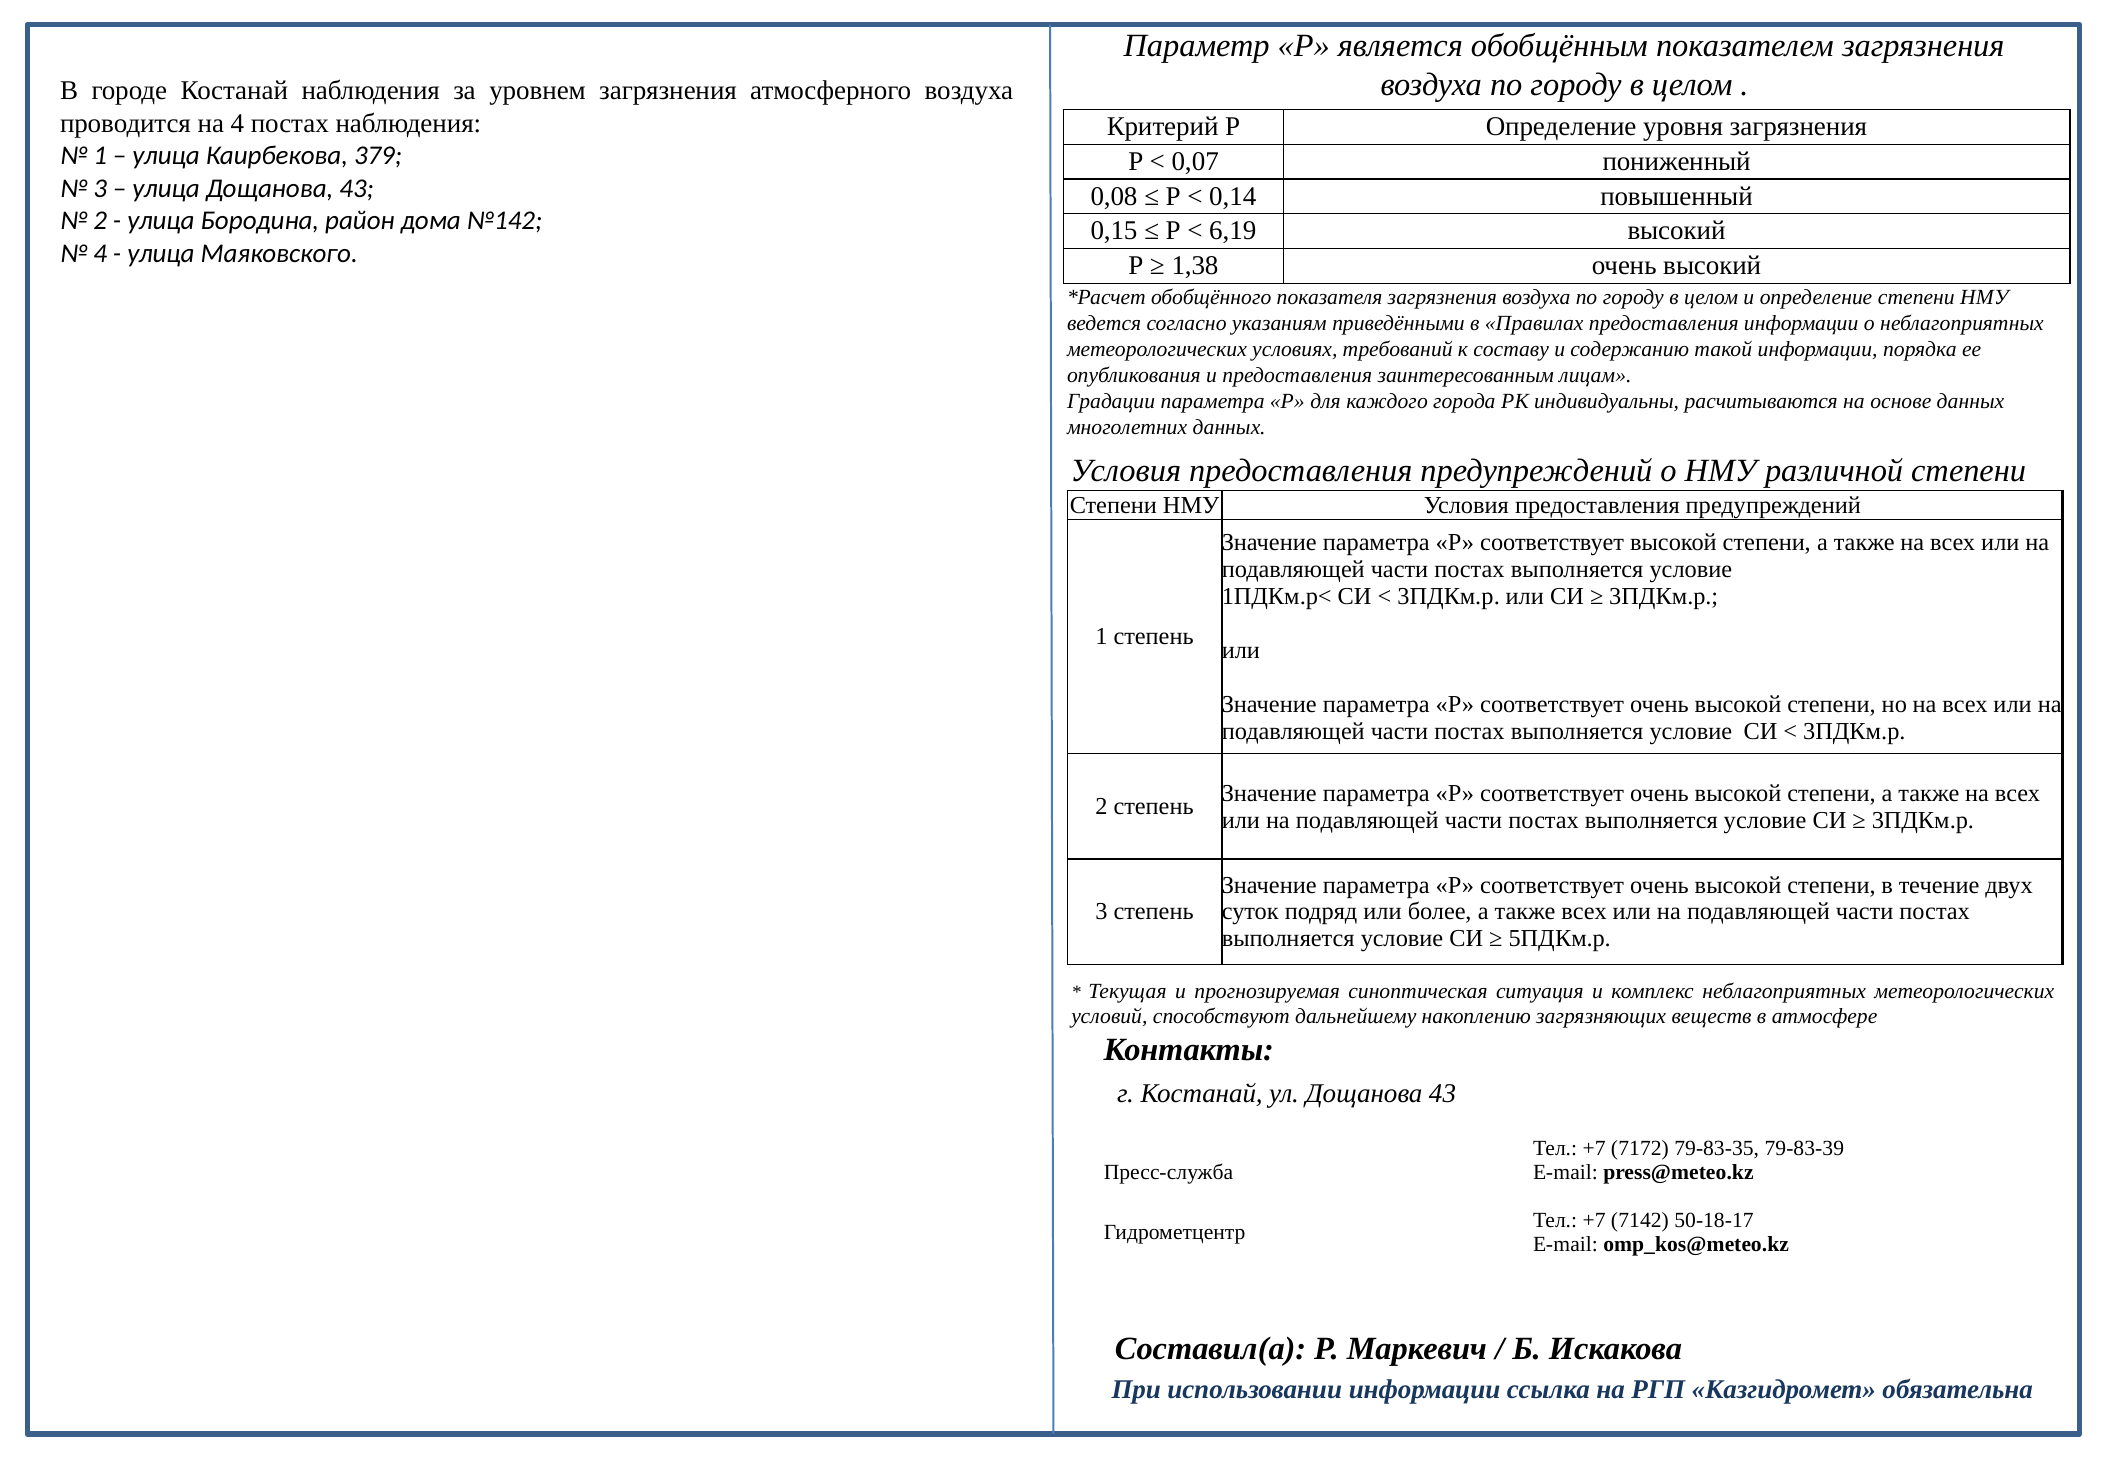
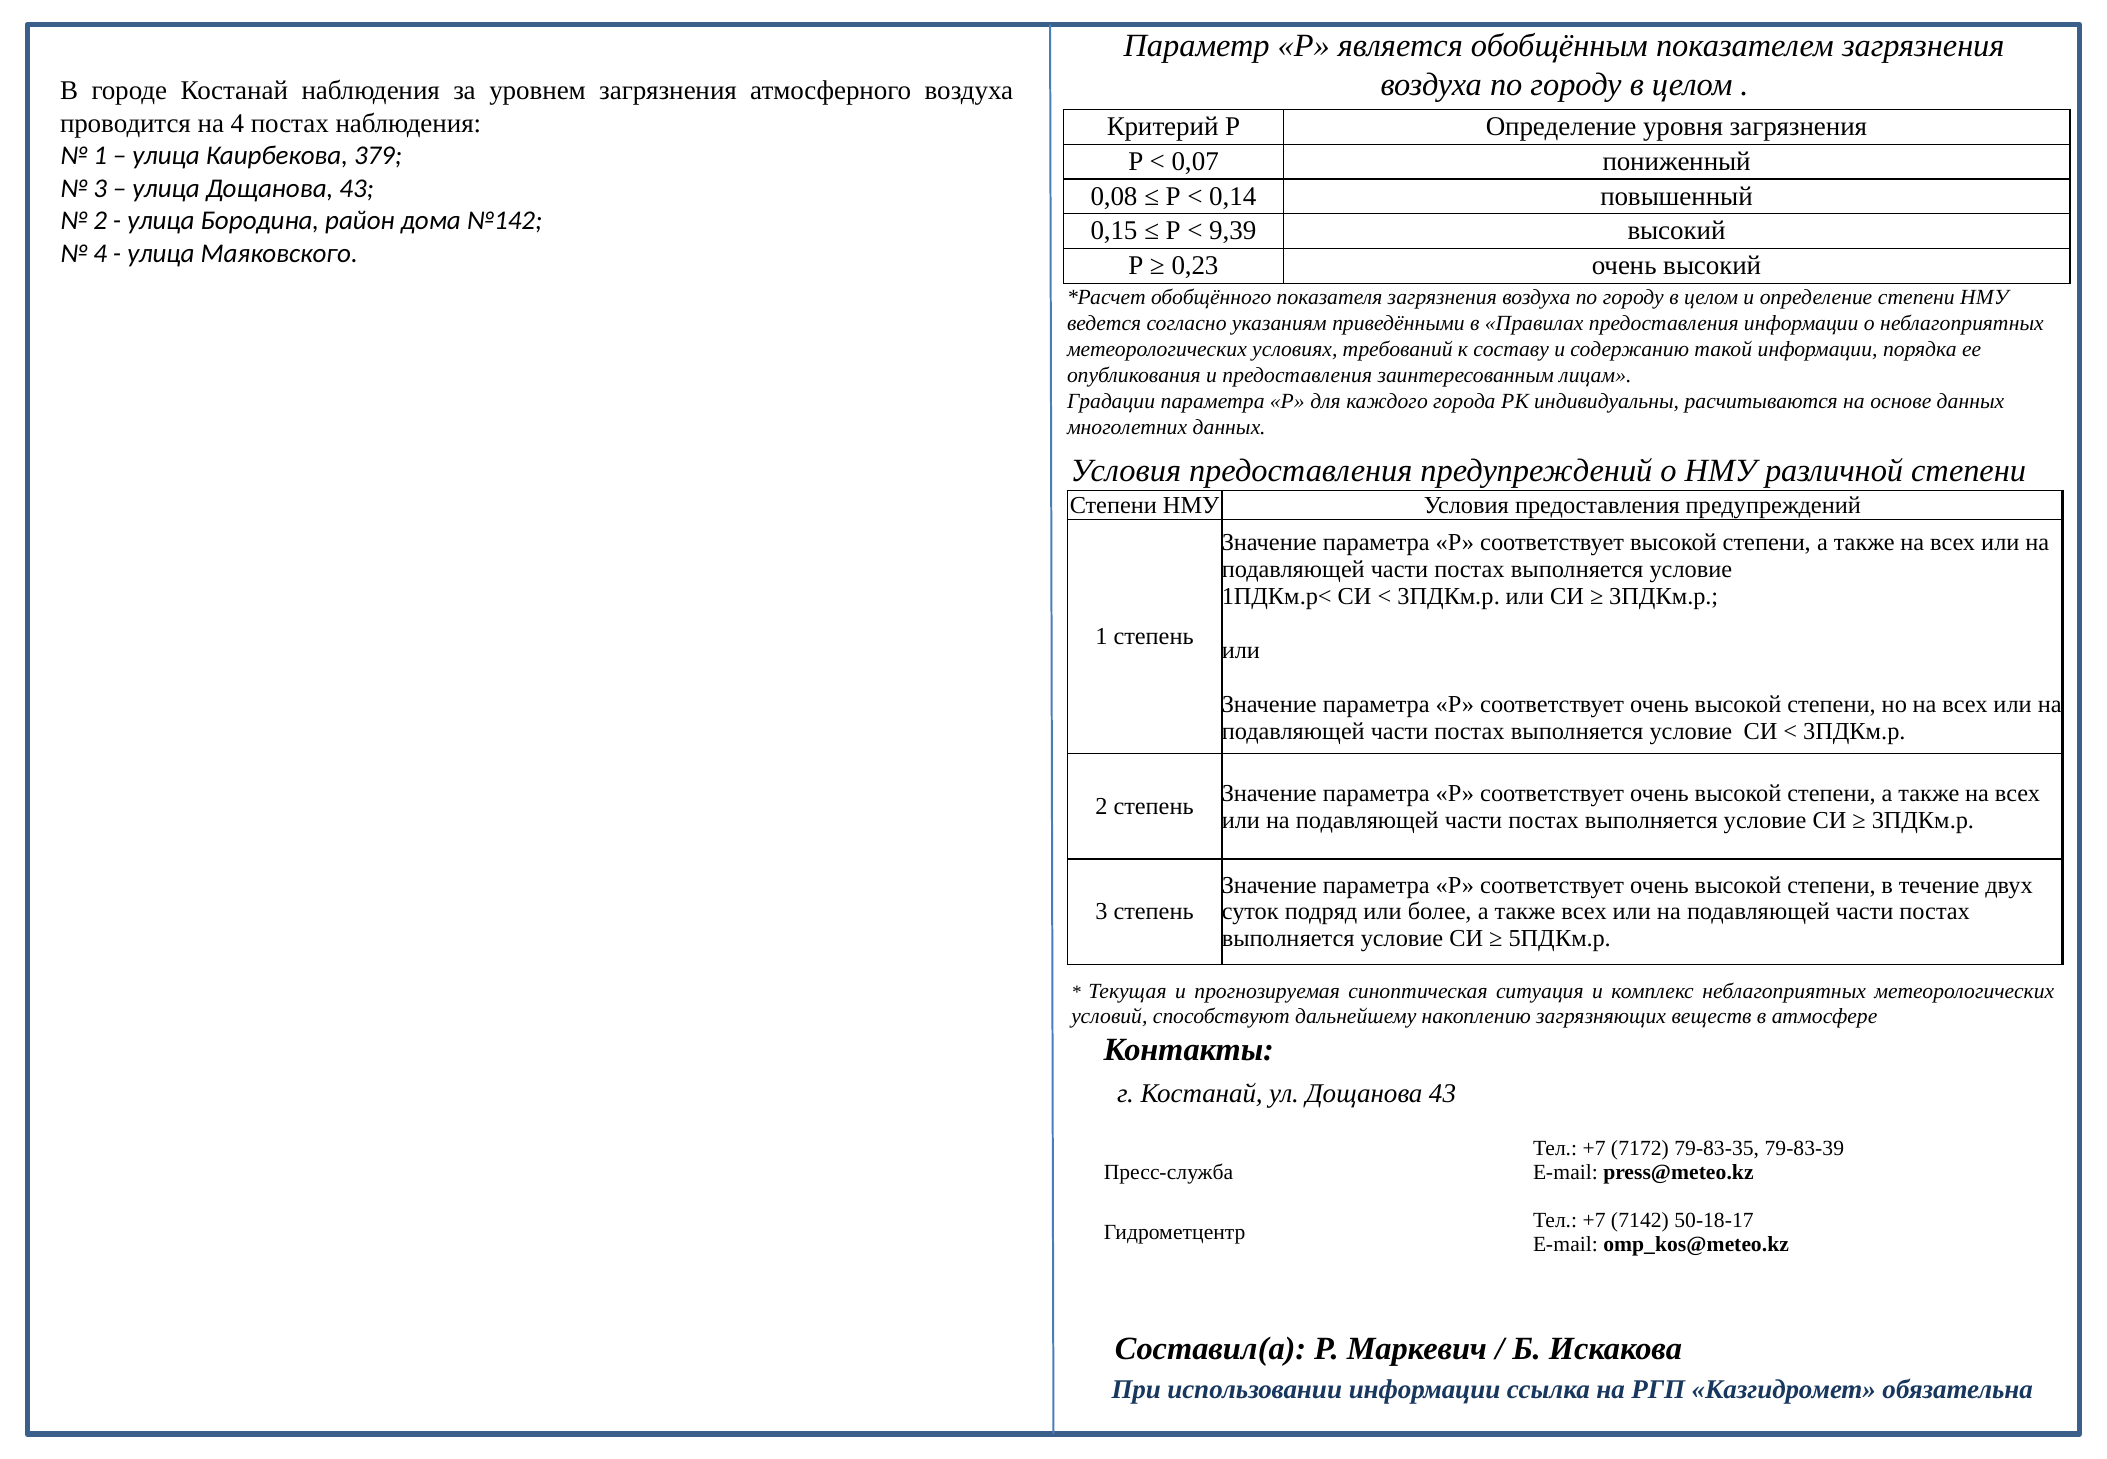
6,19: 6,19 -> 9,39
1,38: 1,38 -> 0,23
